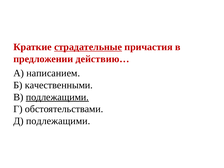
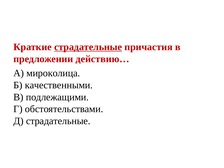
написанием: написанием -> мироколица
подлежащими at (57, 97) underline: present -> none
Д подлежащими: подлежащими -> страдательные
